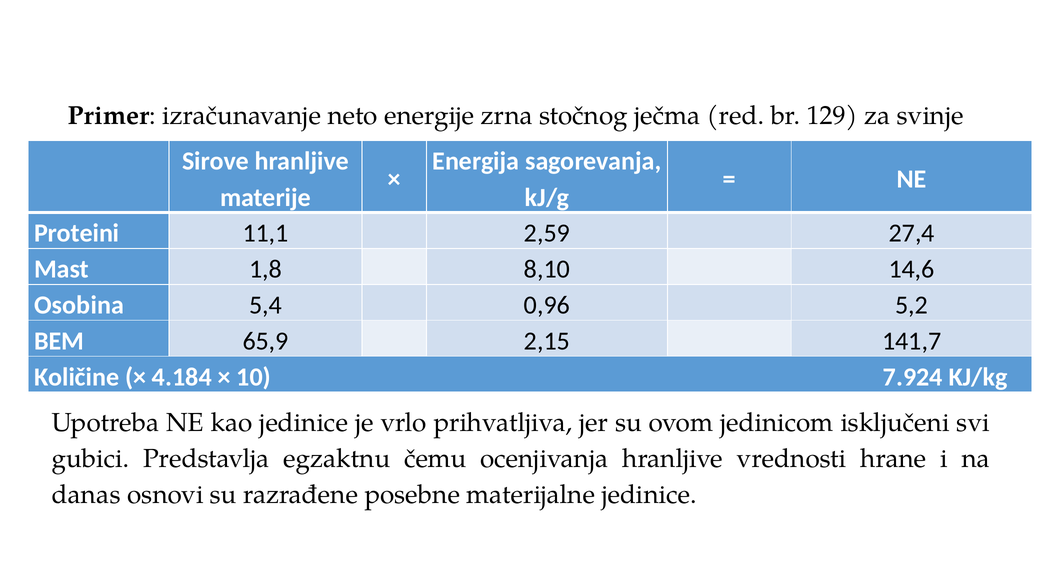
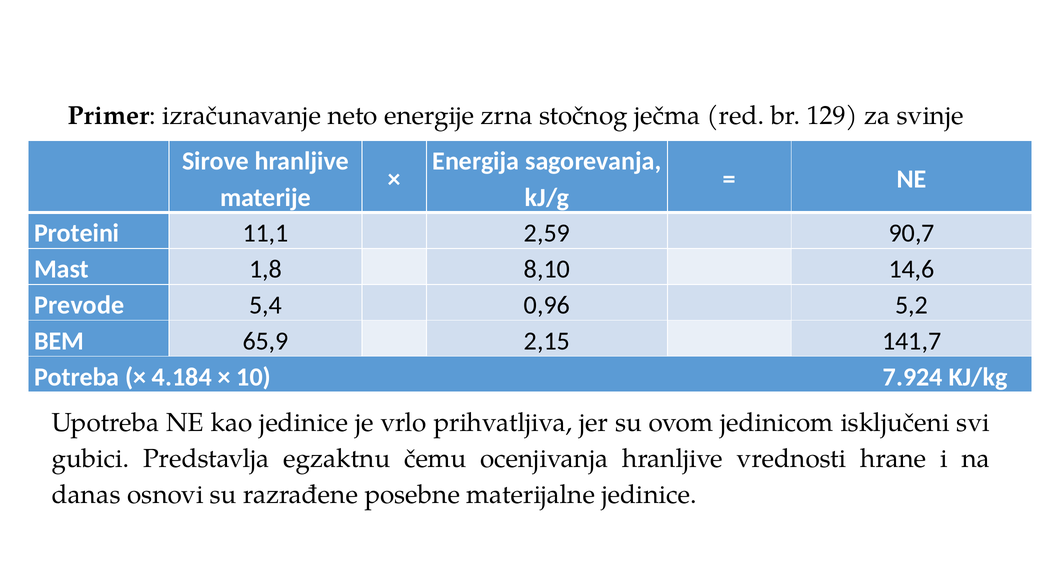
27,4: 27,4 -> 90,7
Osobina: Osobina -> Prevode
Količine: Količine -> Potreba
